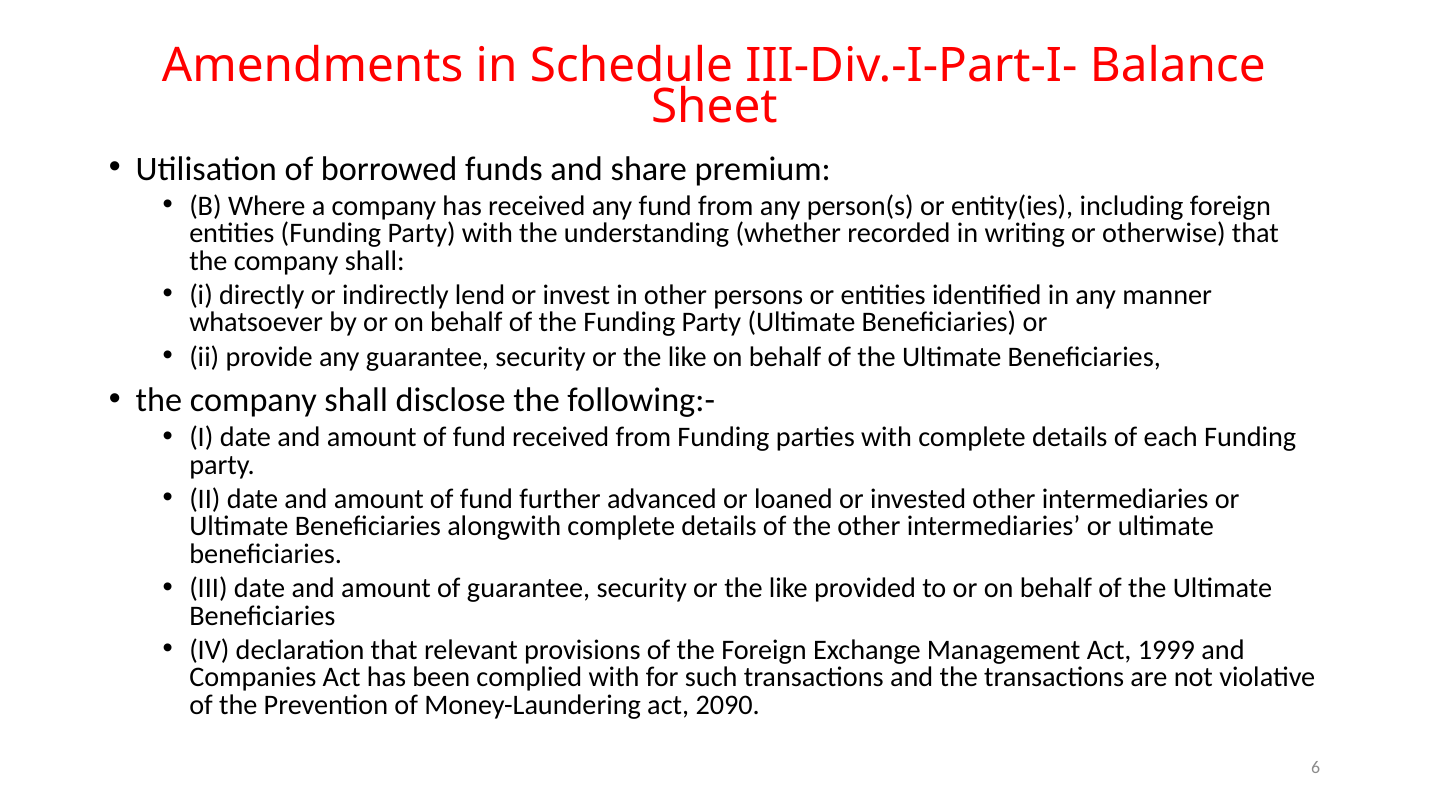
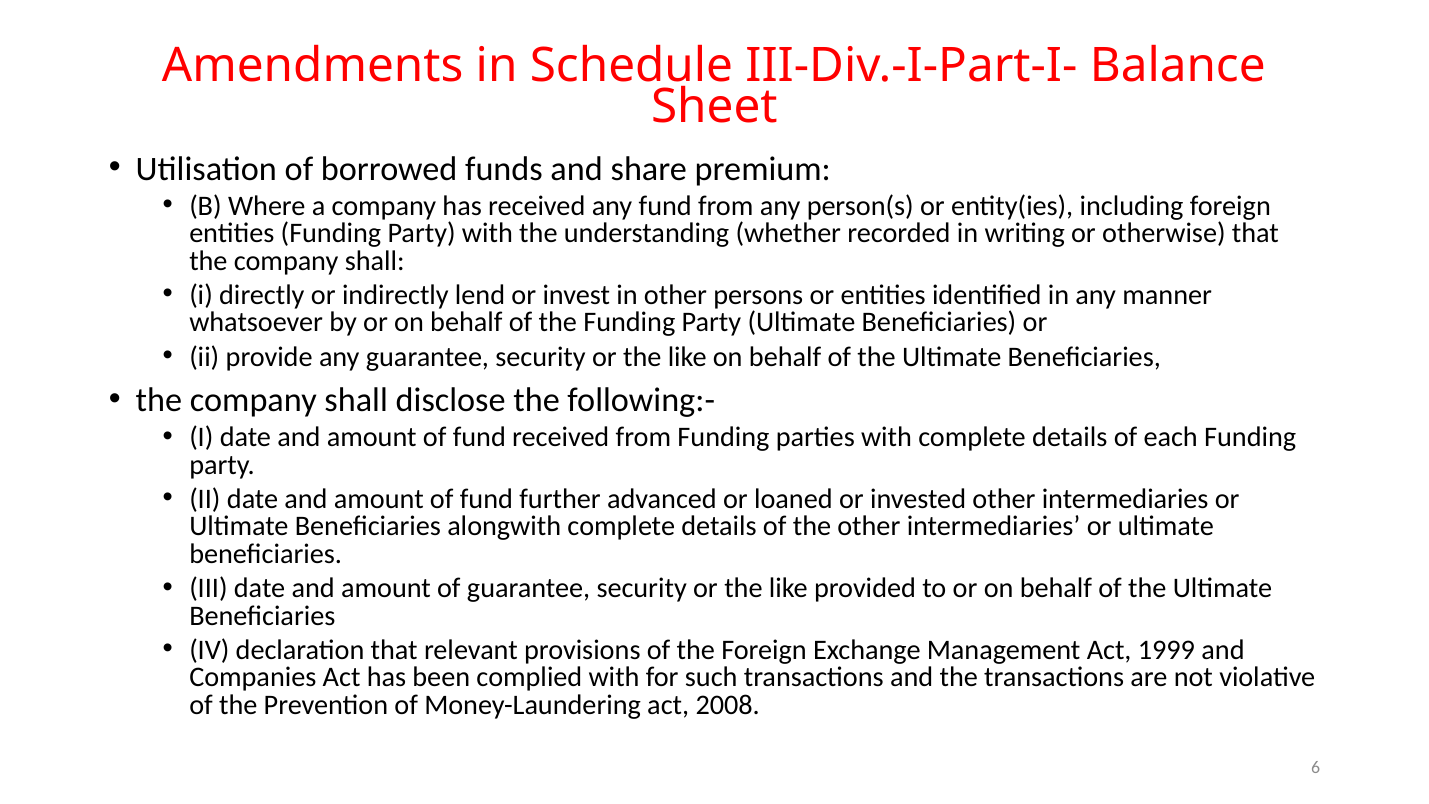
2090: 2090 -> 2008
